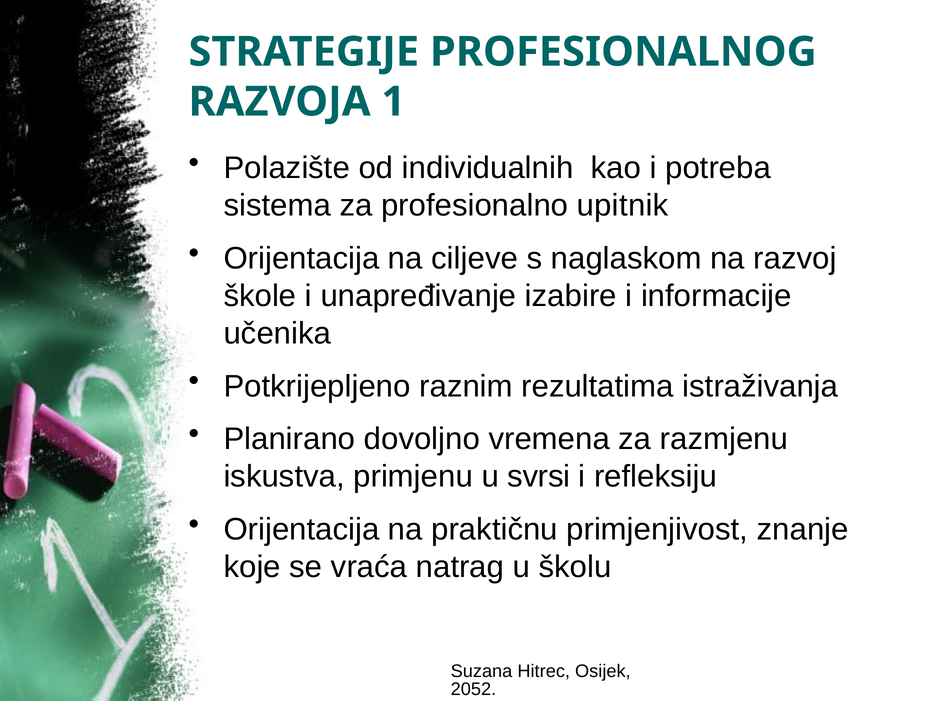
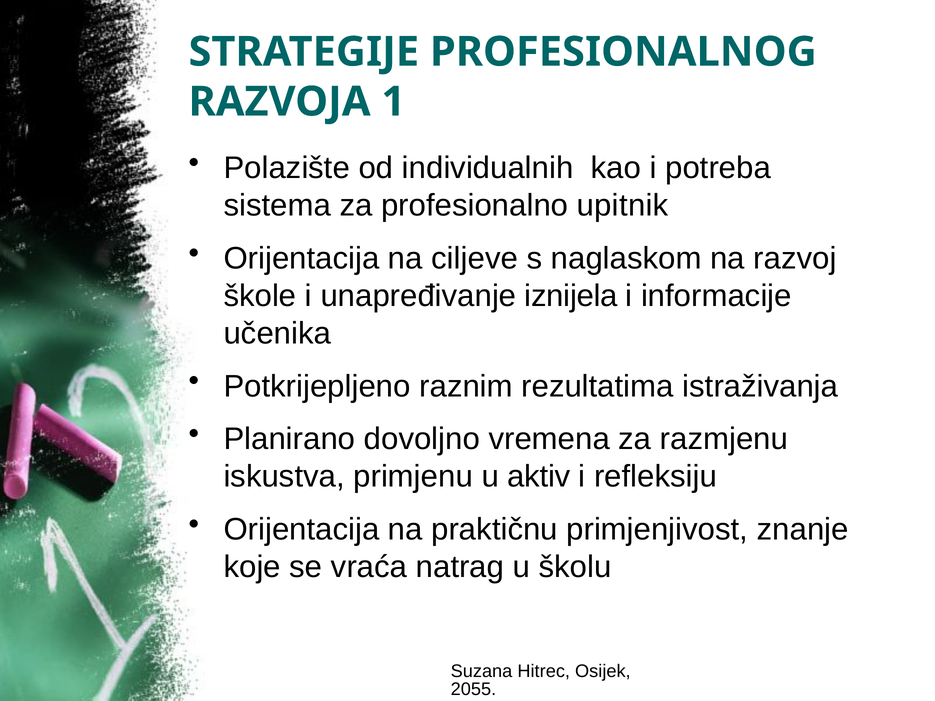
izabire: izabire -> iznijela
svrsi: svrsi -> aktiv
2052: 2052 -> 2055
